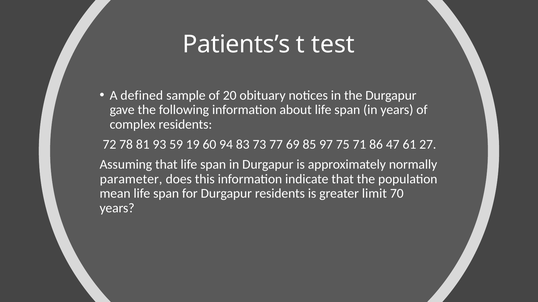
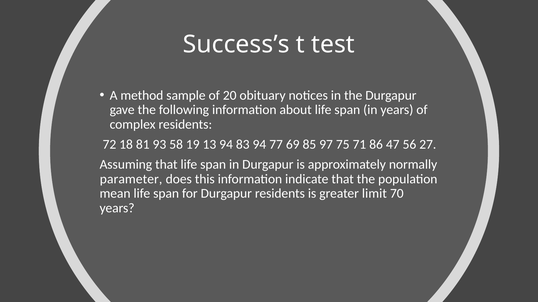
Patients’s: Patients’s -> Success’s
defined: defined -> method
78: 78 -> 18
59: 59 -> 58
60: 60 -> 13
83 73: 73 -> 94
61: 61 -> 56
